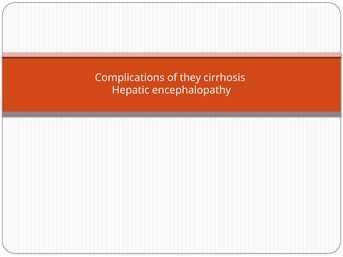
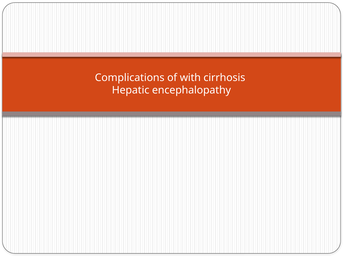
they: they -> with
